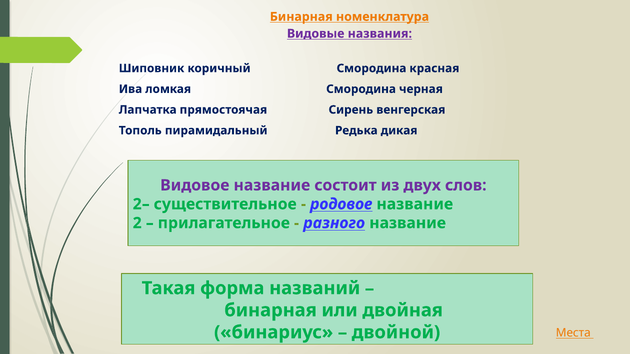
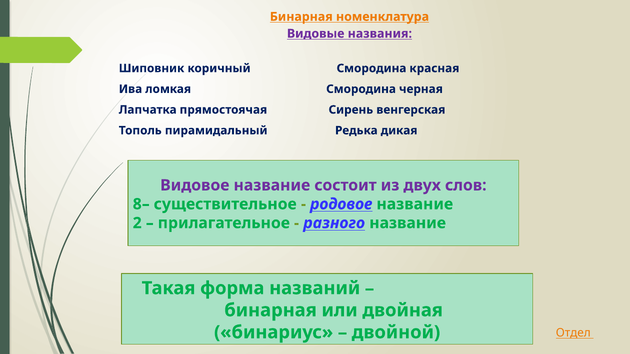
2–: 2– -> 8–
Места: Места -> Отдел
